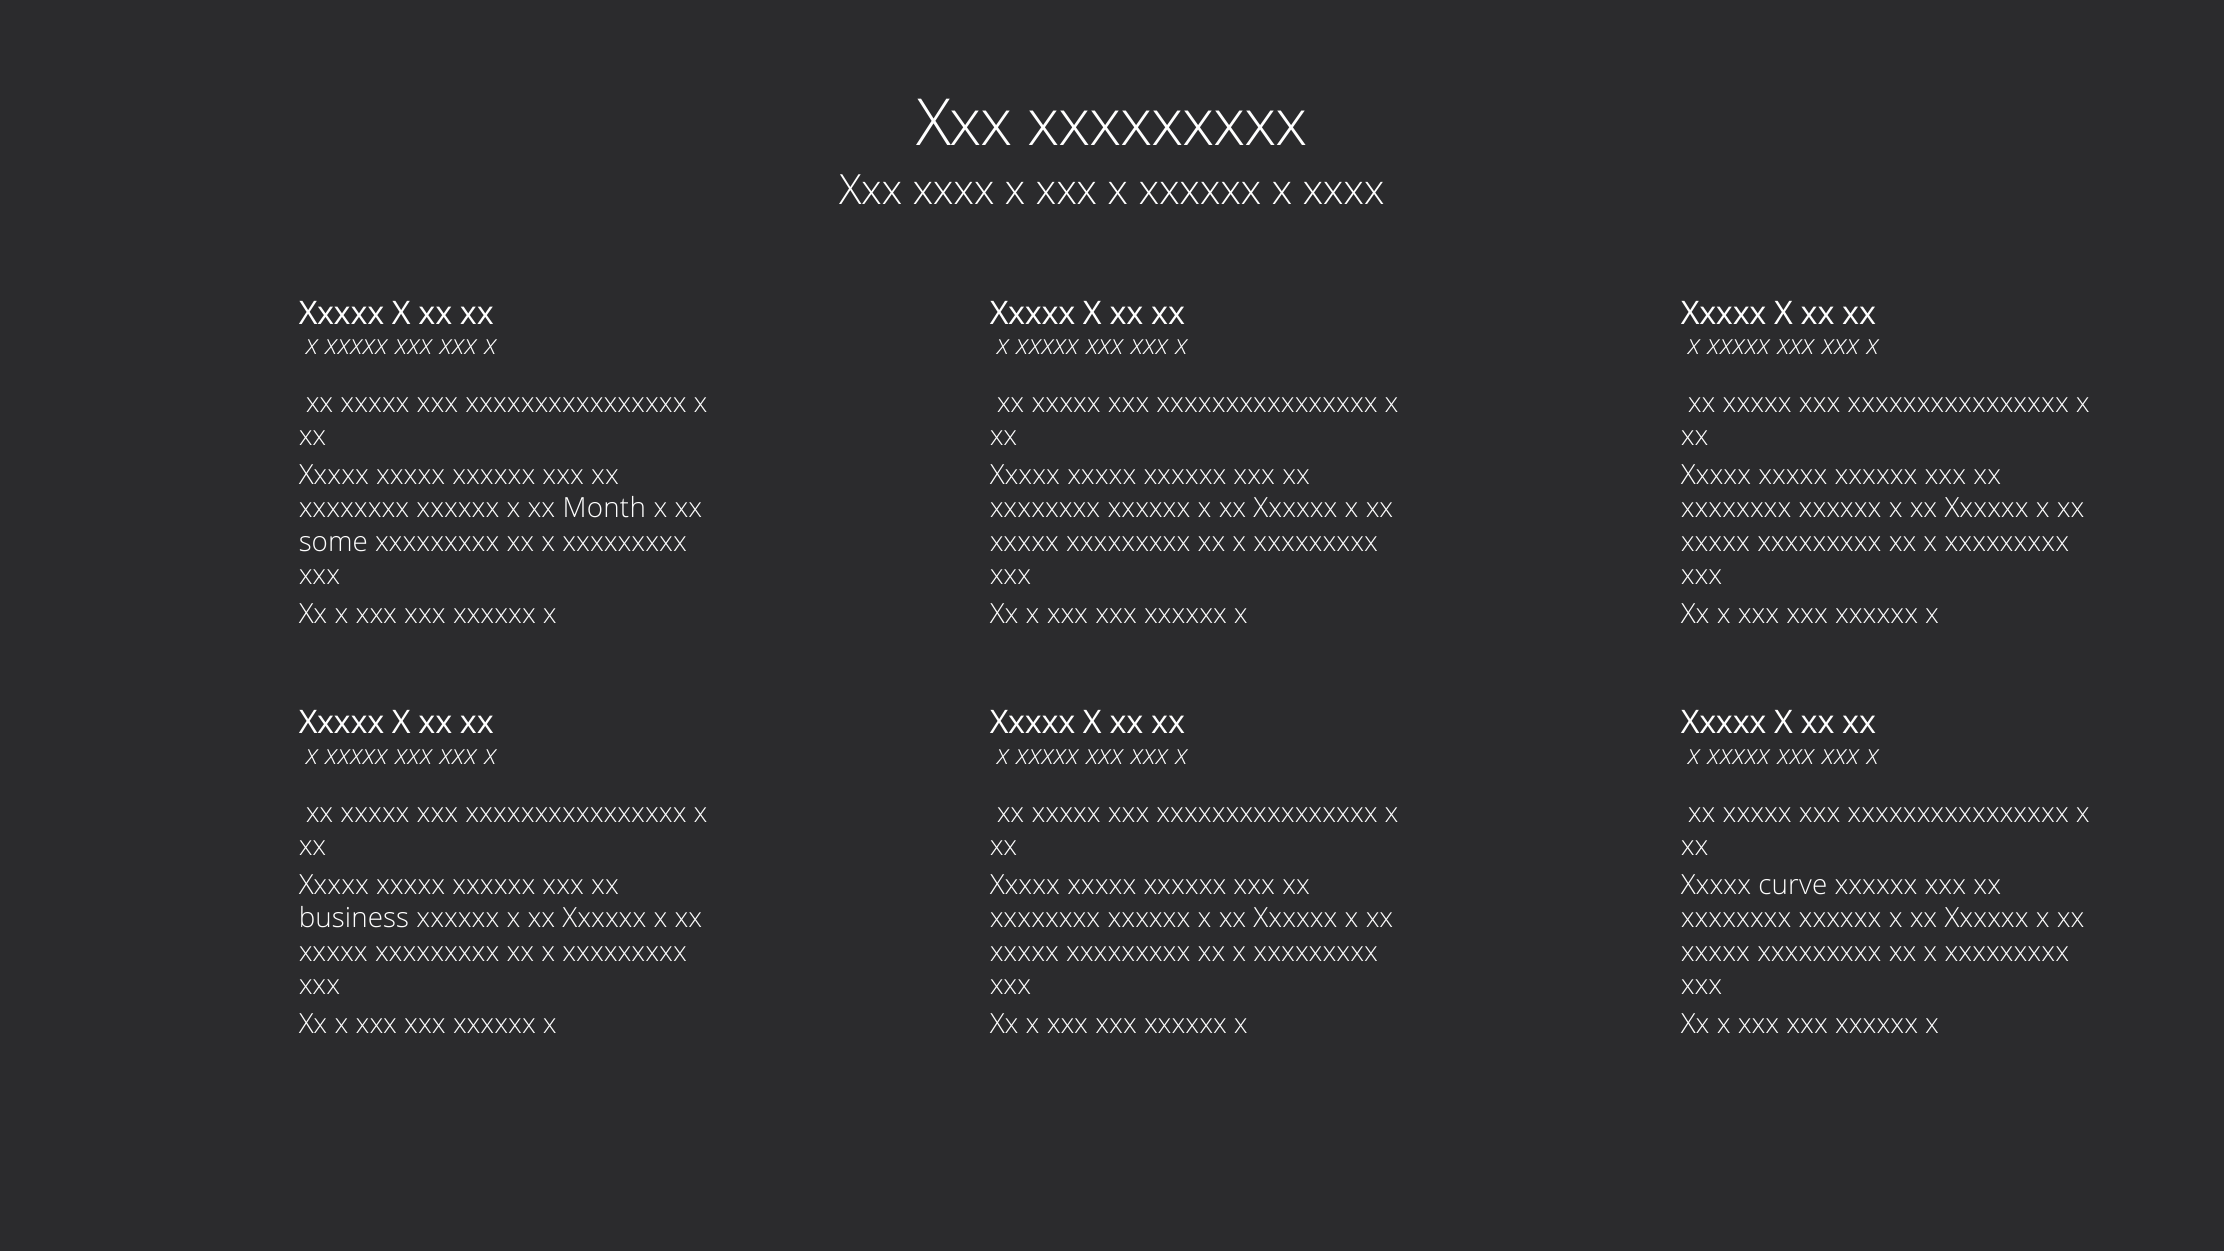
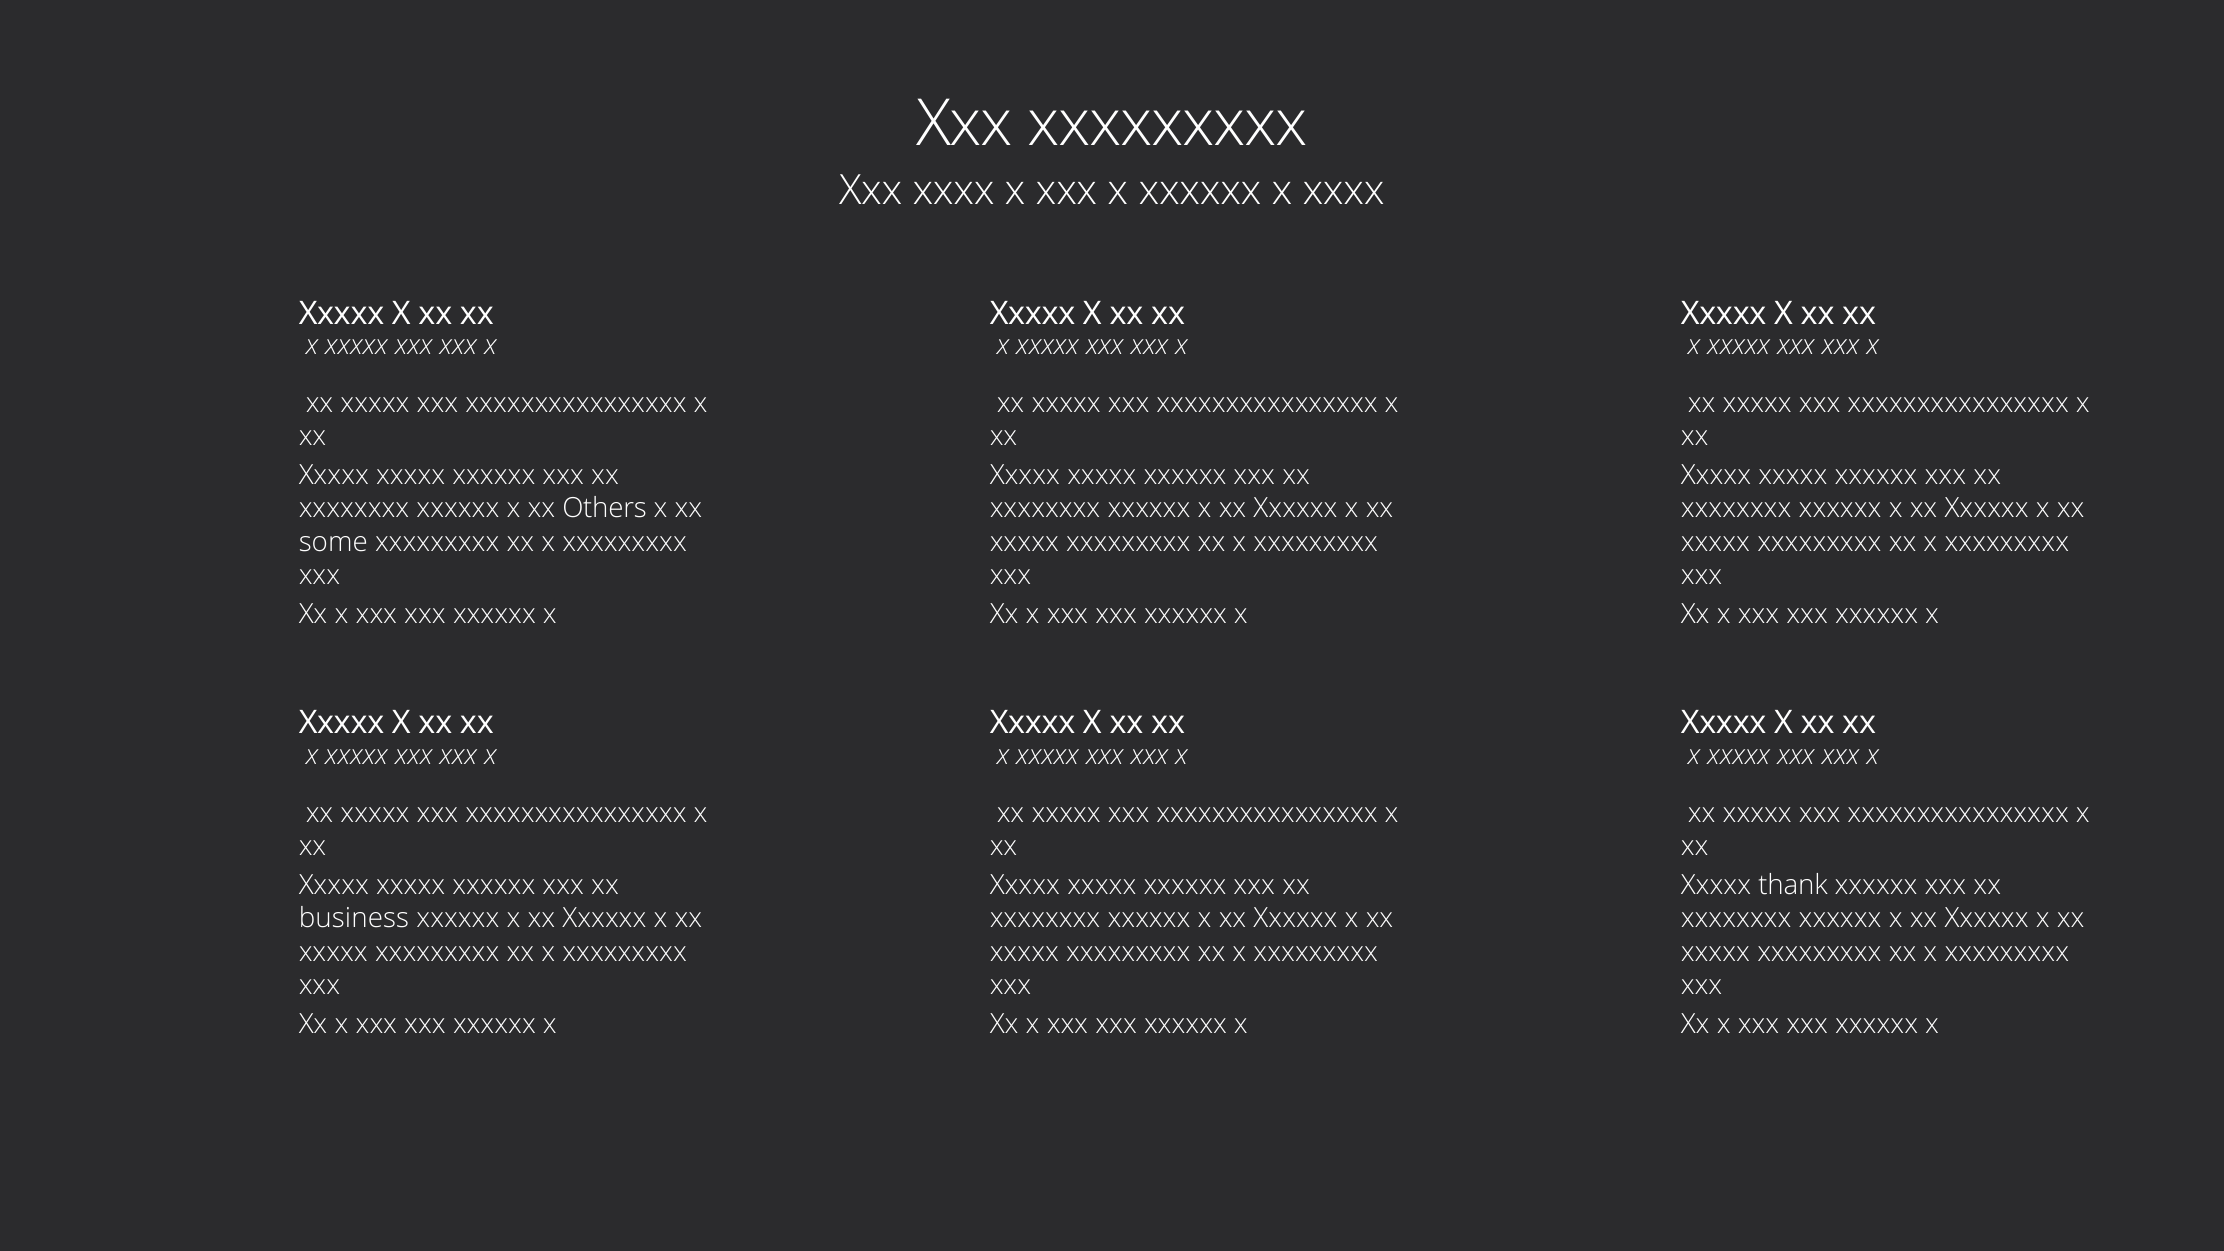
Month: Month -> Others
curve: curve -> thank
